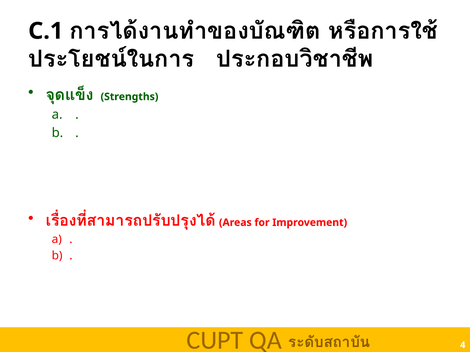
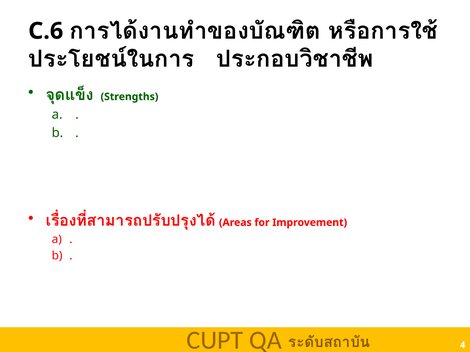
C.1: C.1 -> C.6
